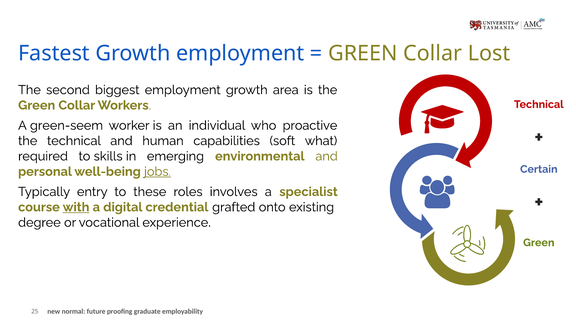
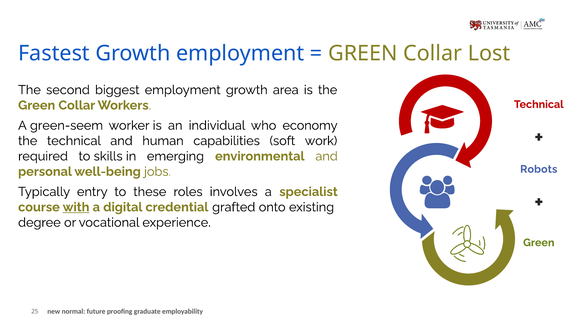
proactive: proactive -> economy
what: what -> work
Certain: Certain -> Robots
jobs underline: present -> none
